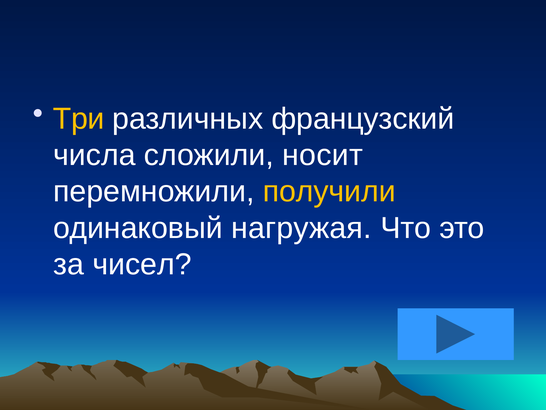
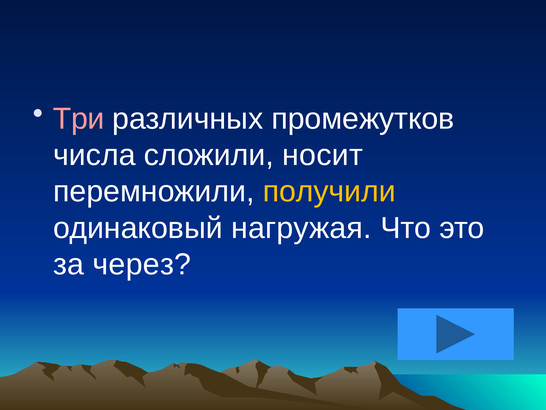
Три colour: yellow -> pink
французский: французский -> промежутков
чисел: чисел -> через
